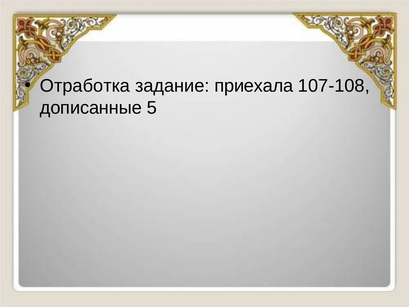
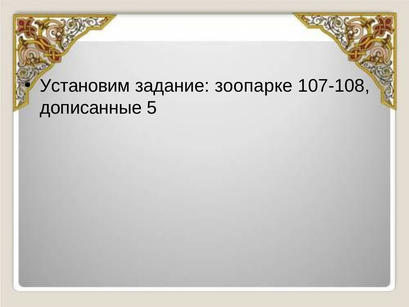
Отработка: Отработка -> Установим
приехала: приехала -> зоопарке
